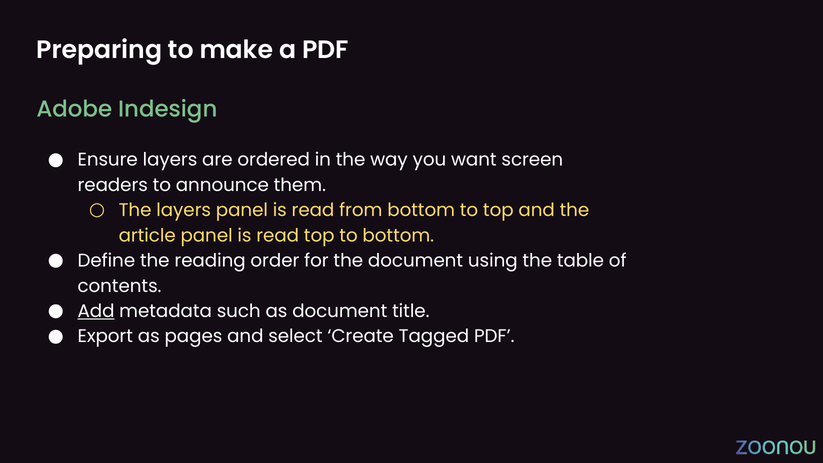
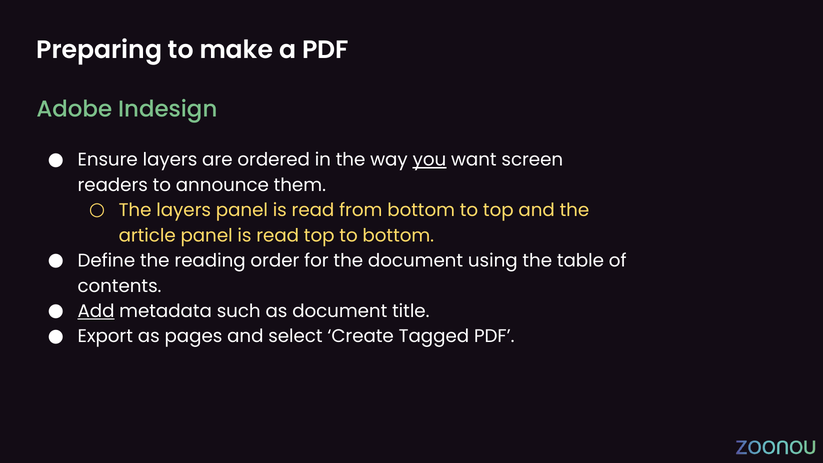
you underline: none -> present
